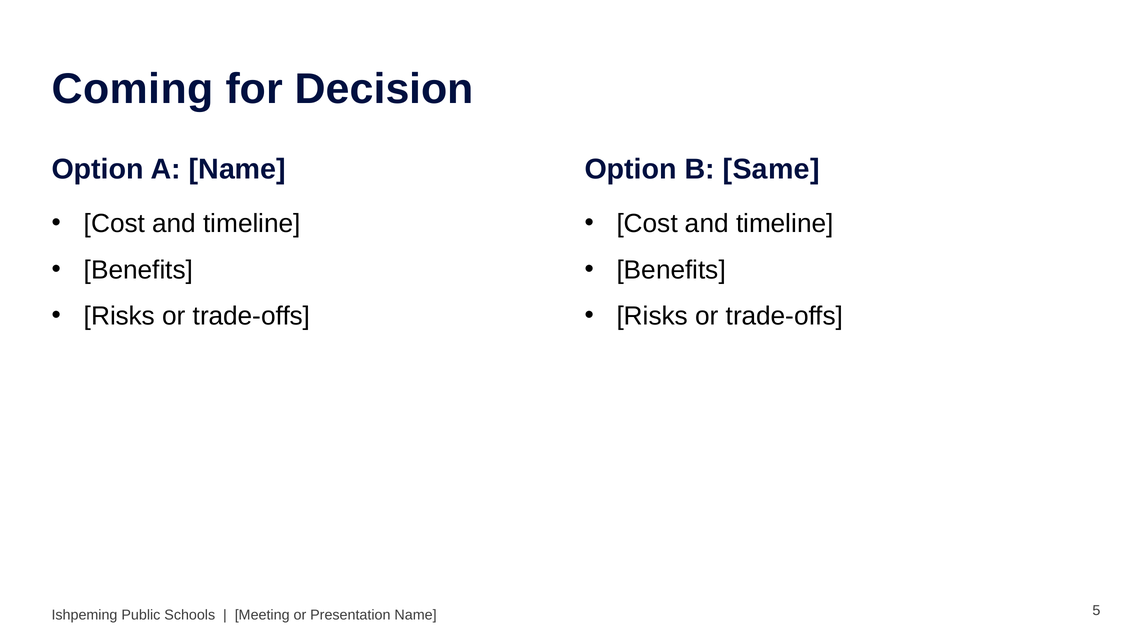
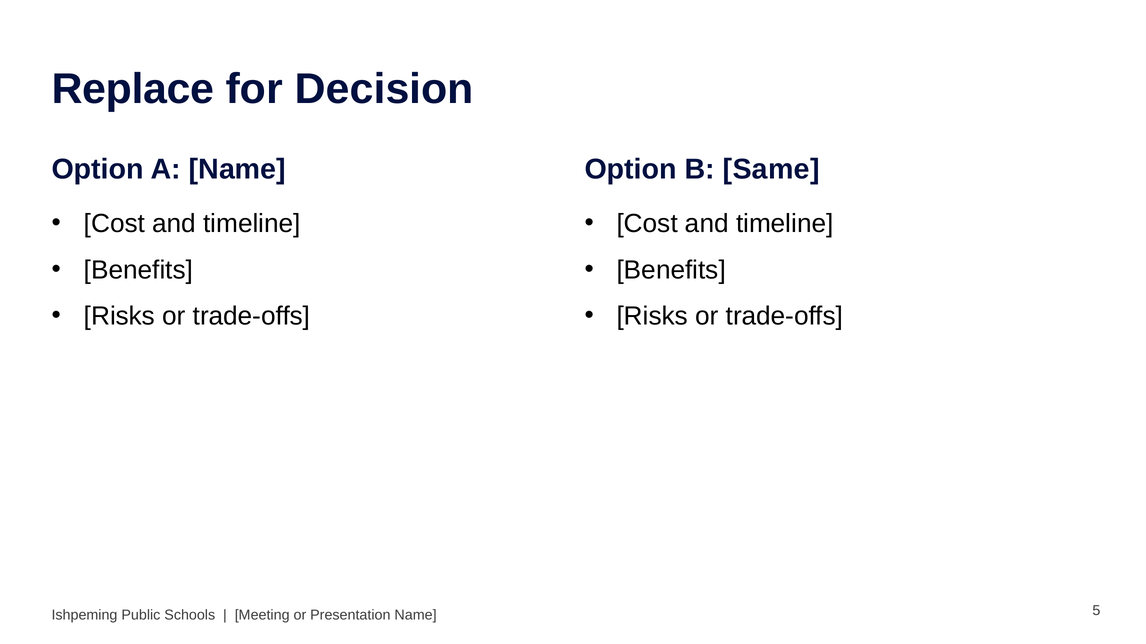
Coming: Coming -> Replace
